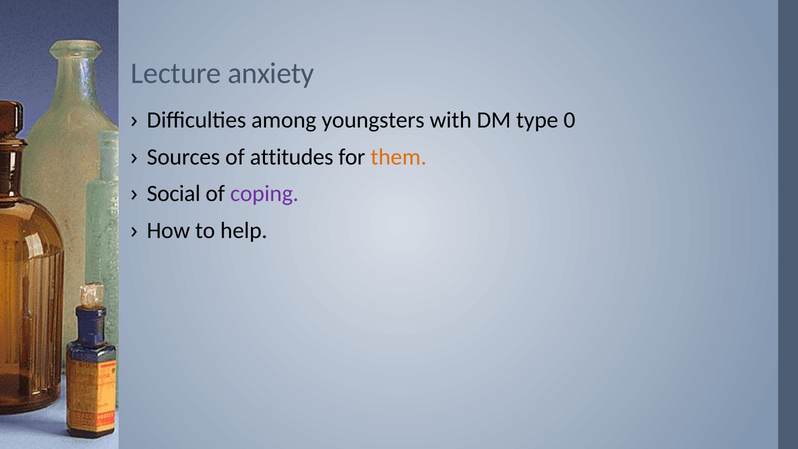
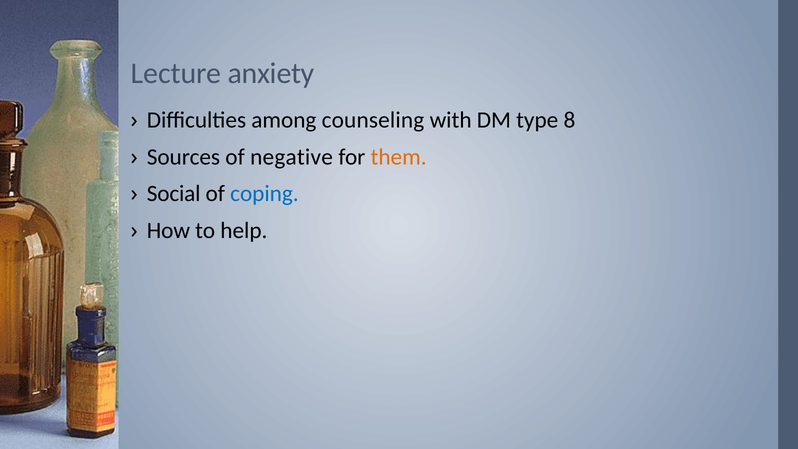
youngsters: youngsters -> counseling
0: 0 -> 8
attitudes: attitudes -> negative
coping colour: purple -> blue
